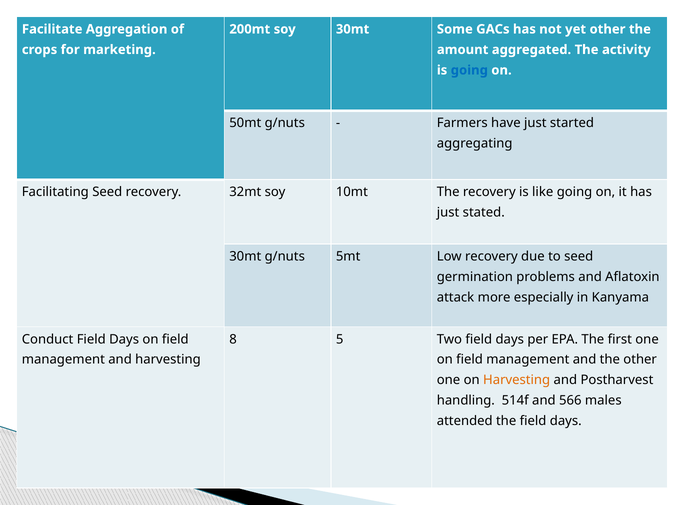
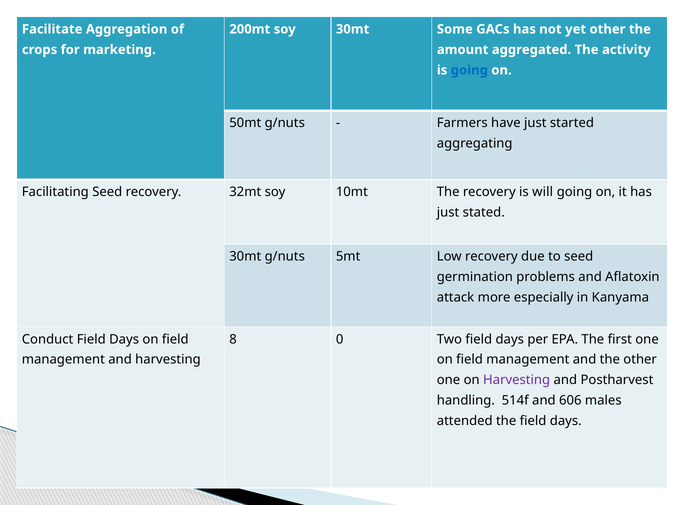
like: like -> will
5: 5 -> 0
Harvesting at (517, 380) colour: orange -> purple
566: 566 -> 606
